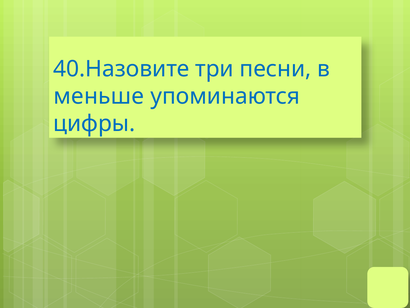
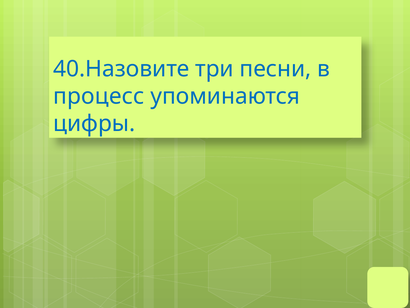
меньше: меньше -> процесс
